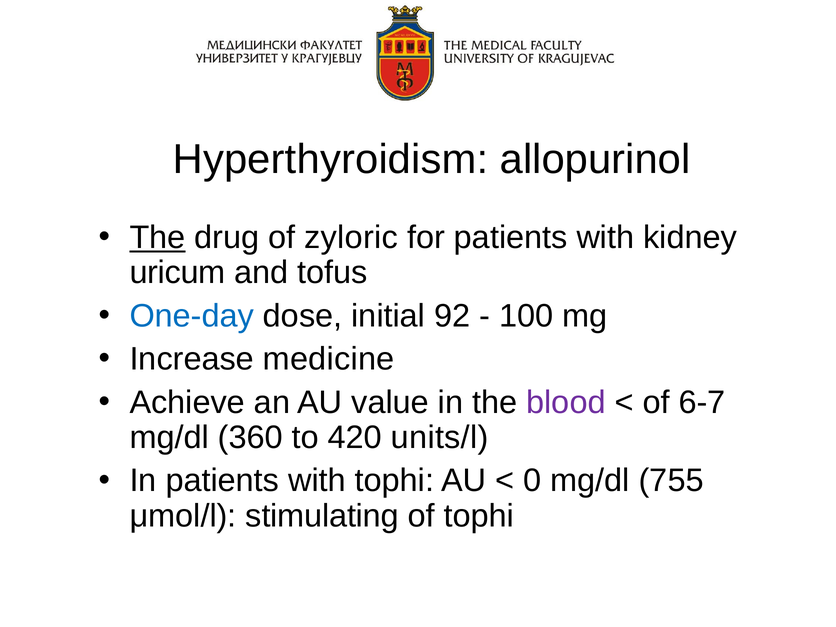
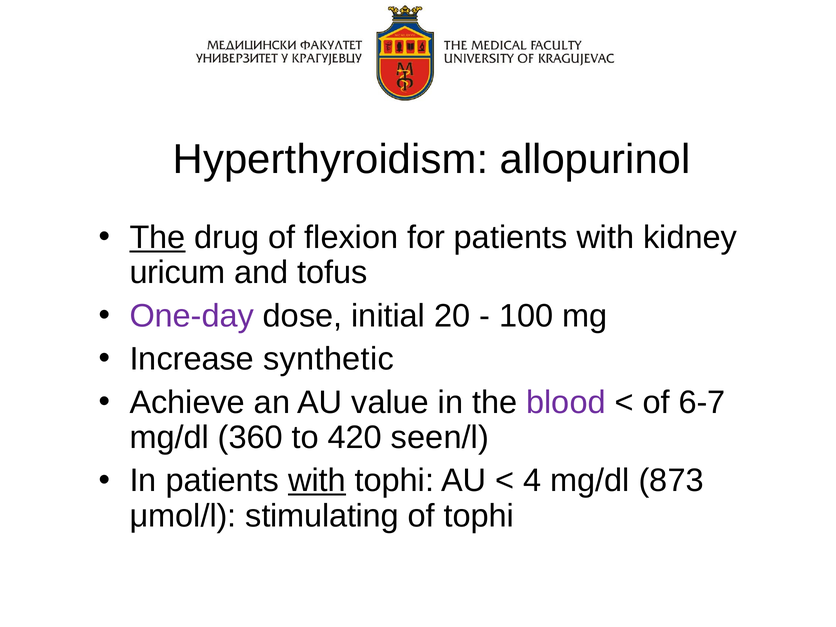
zyloric: zyloric -> flexion
One-day colour: blue -> purple
92: 92 -> 20
medicine: medicine -> synthetic
units/l: units/l -> seen/l
with at (317, 481) underline: none -> present
0: 0 -> 4
755: 755 -> 873
